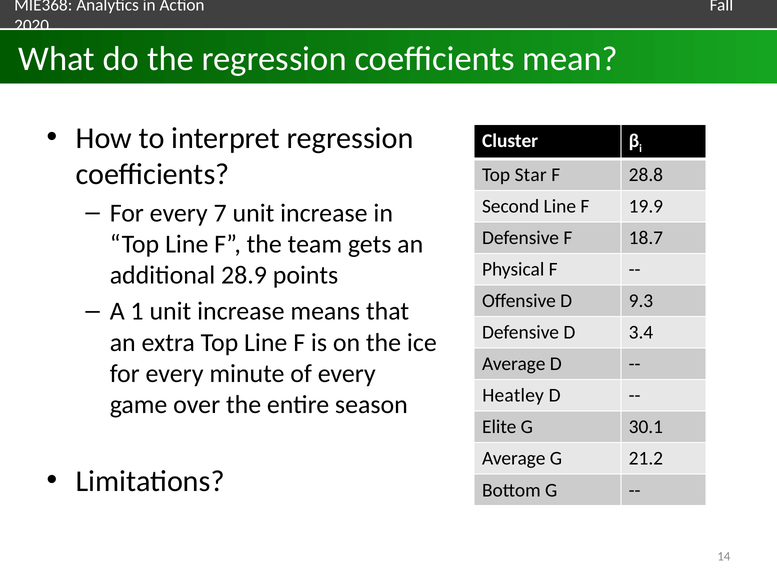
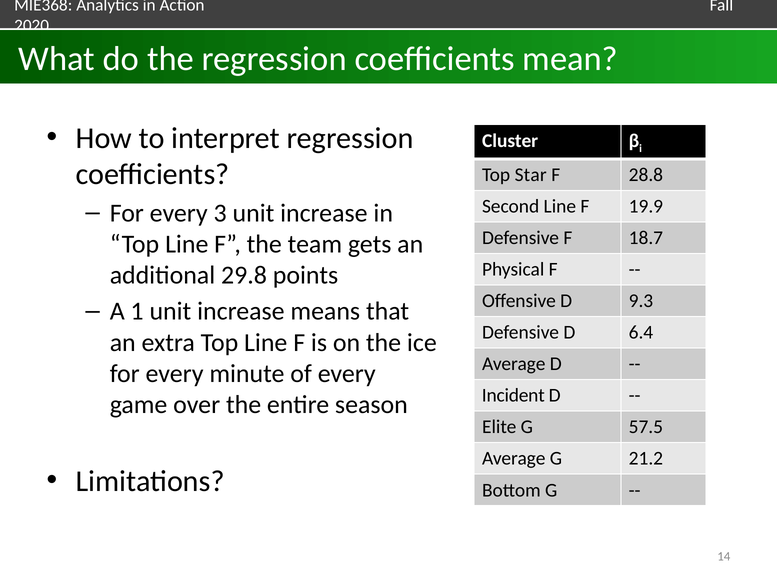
7: 7 -> 3
28.9: 28.9 -> 29.8
3.4: 3.4 -> 6.4
Heatley: Heatley -> Incident
30.1: 30.1 -> 57.5
